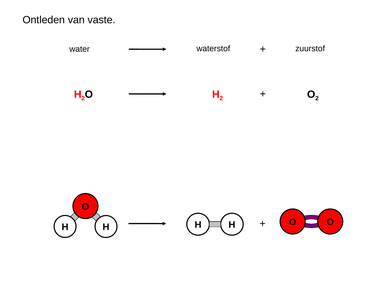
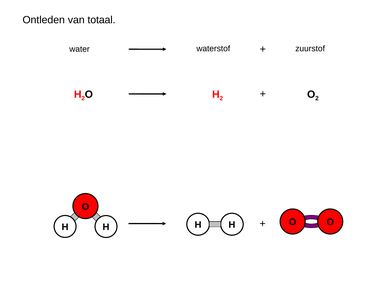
vaste: vaste -> totaal
